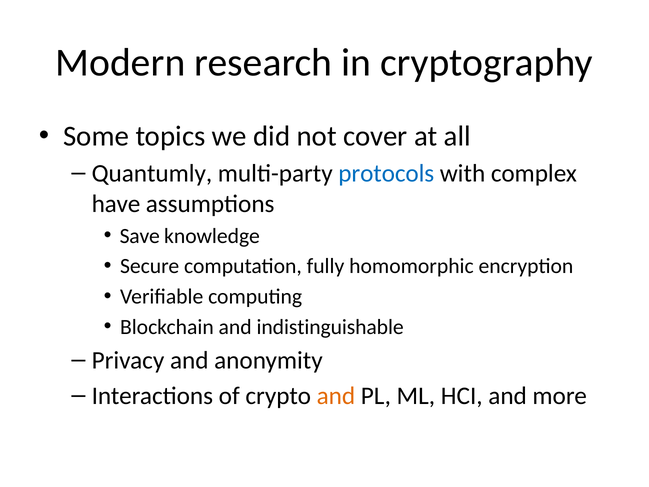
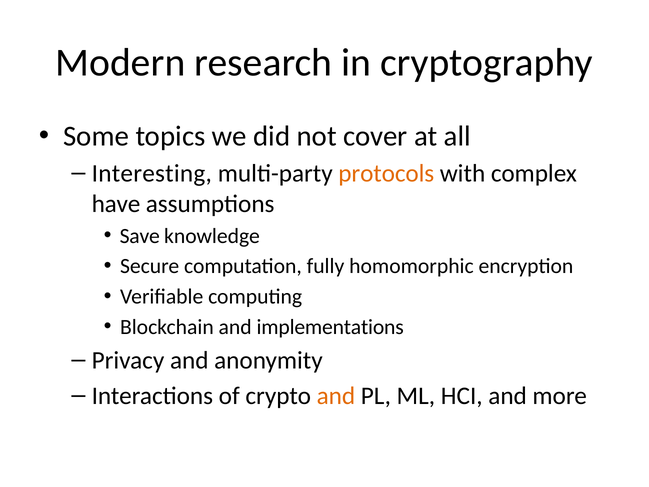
Quantumly: Quantumly -> Interesting
protocols colour: blue -> orange
indistinguishable: indistinguishable -> implementations
